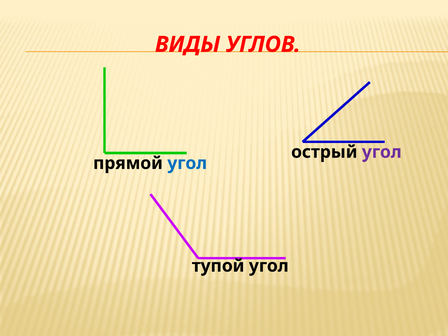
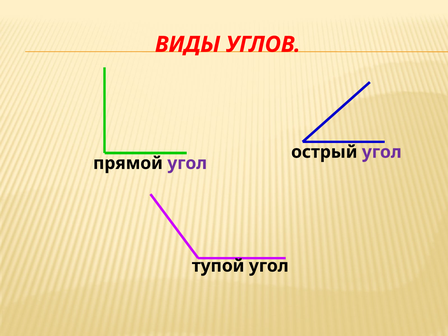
угол at (187, 163) colour: blue -> purple
